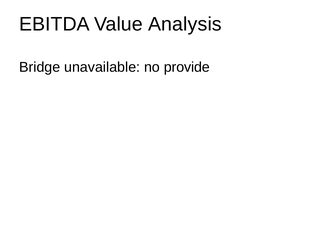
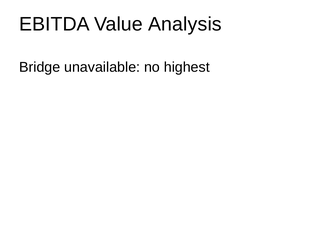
provide: provide -> highest
